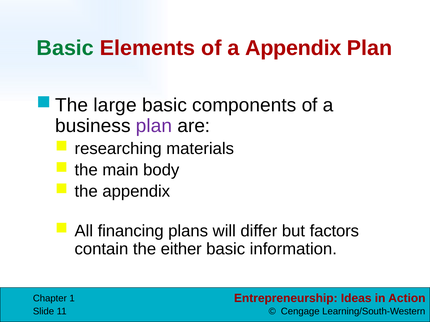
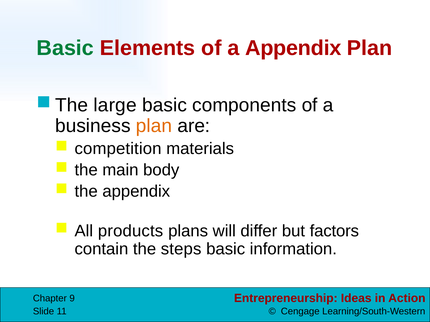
plan at (154, 126) colour: purple -> orange
researching: researching -> competition
financing: financing -> products
either: either -> steps
1: 1 -> 9
